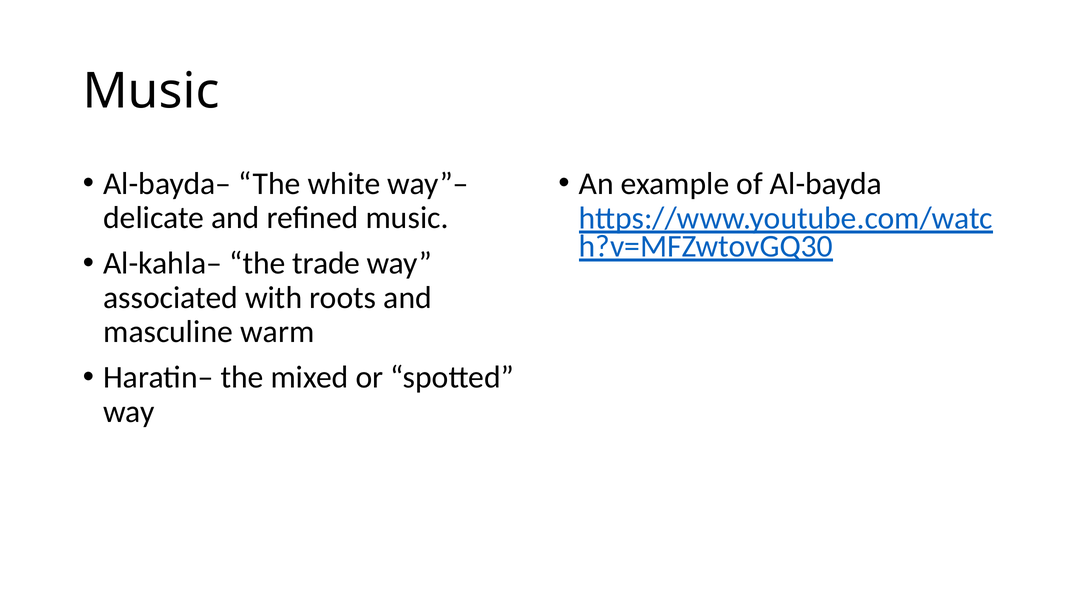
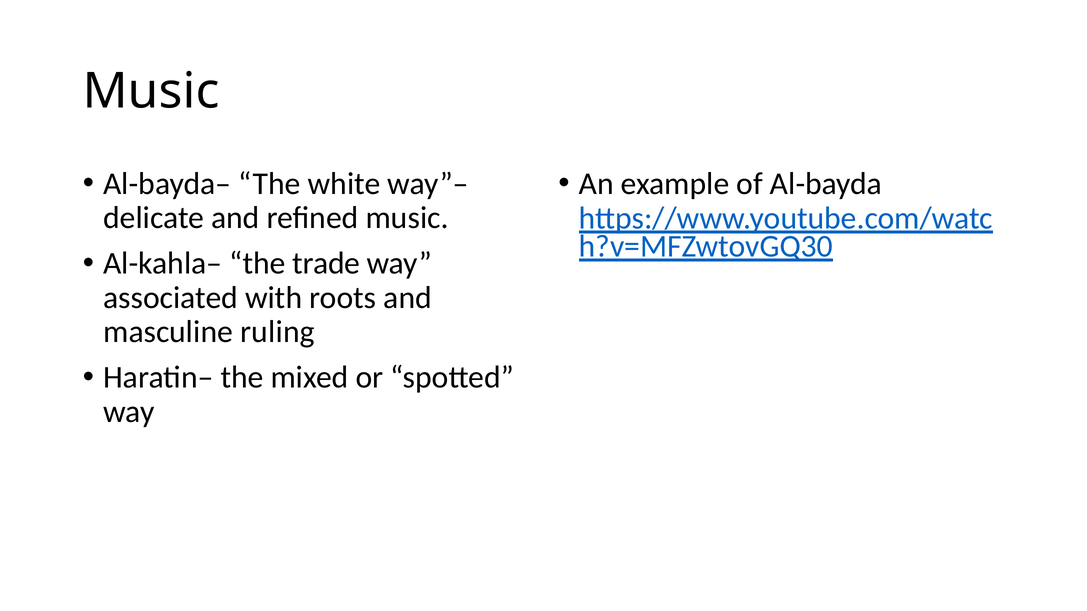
warm: warm -> ruling
